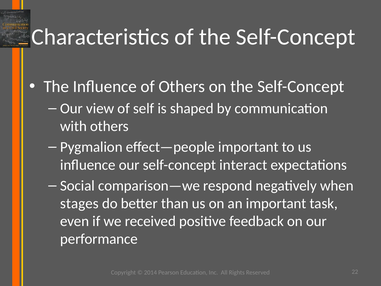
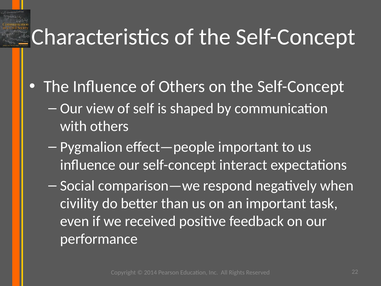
stages: stages -> civility
